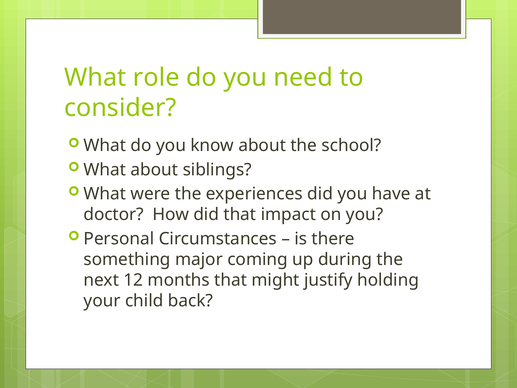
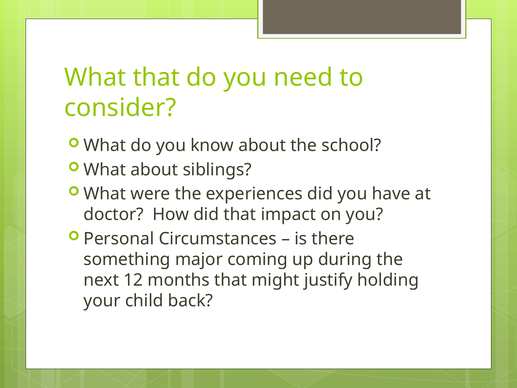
What role: role -> that
